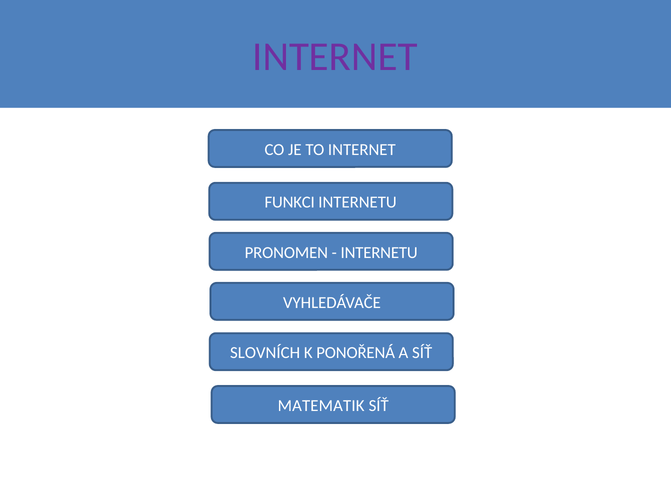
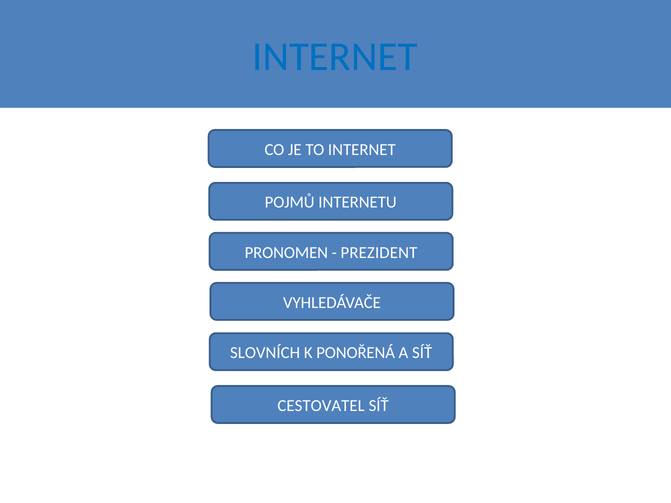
INTERNET at (335, 57) colour: purple -> blue
FUNKCI: FUNKCI -> POJMŮ
INTERNETU at (379, 253): INTERNETU -> PREZIDENT
MATEMATIK: MATEMATIK -> CESTOVATEL
